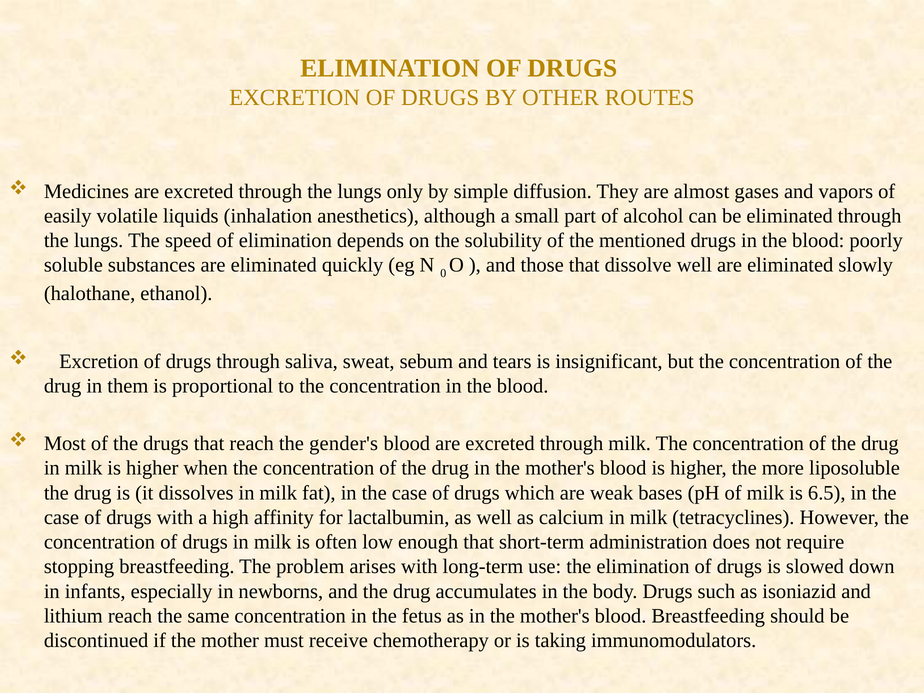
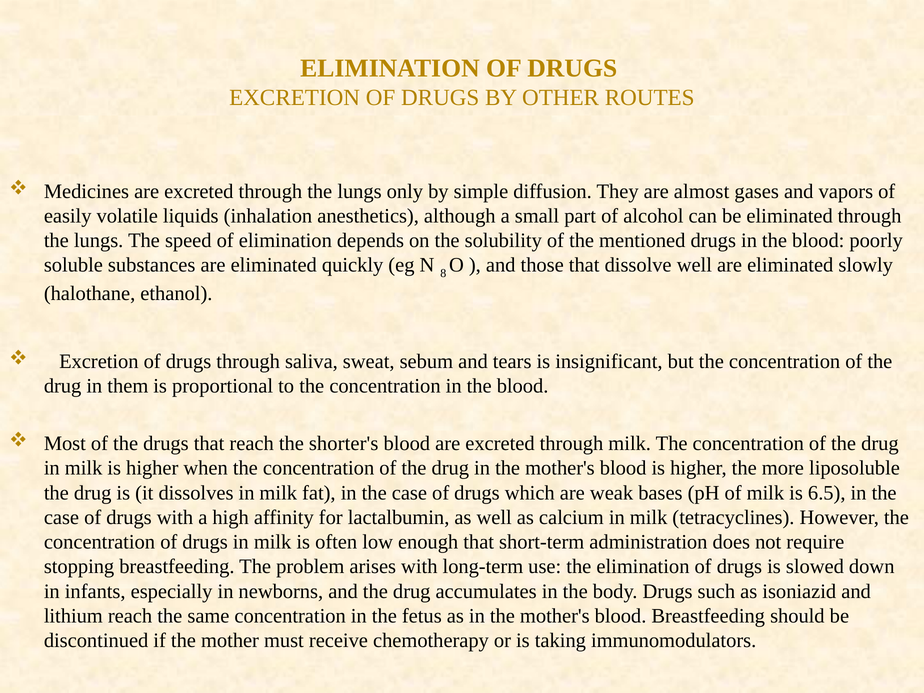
0: 0 -> 8
gender's: gender's -> shorter's
